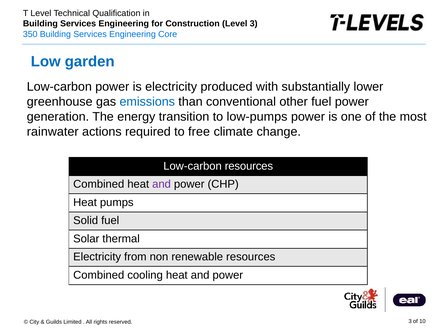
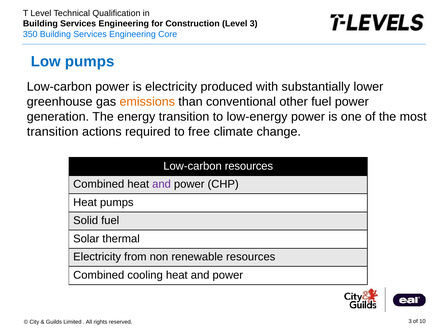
Low garden: garden -> pumps
emissions colour: blue -> orange
low-pumps: low-pumps -> low-energy
rainwater at (53, 132): rainwater -> transition
